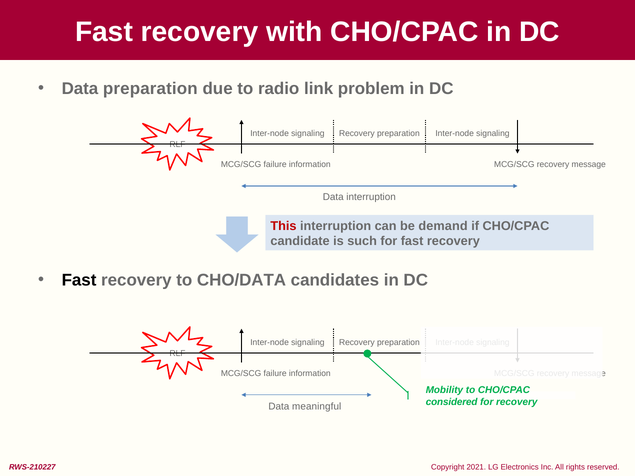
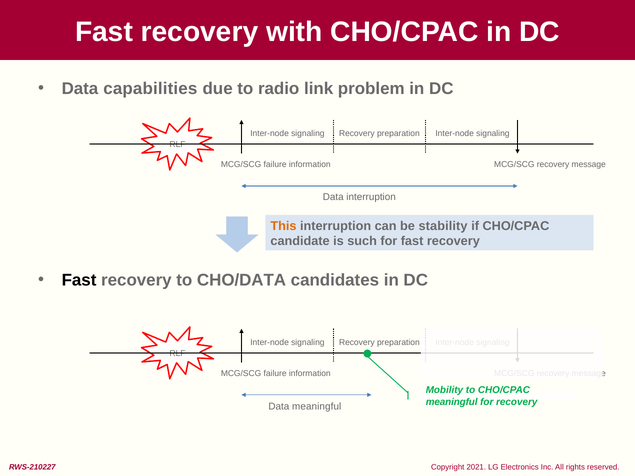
Data preparation: preparation -> capabilities
This colour: red -> orange
demand: demand -> stability
considered at (452, 402): considered -> meaningful
